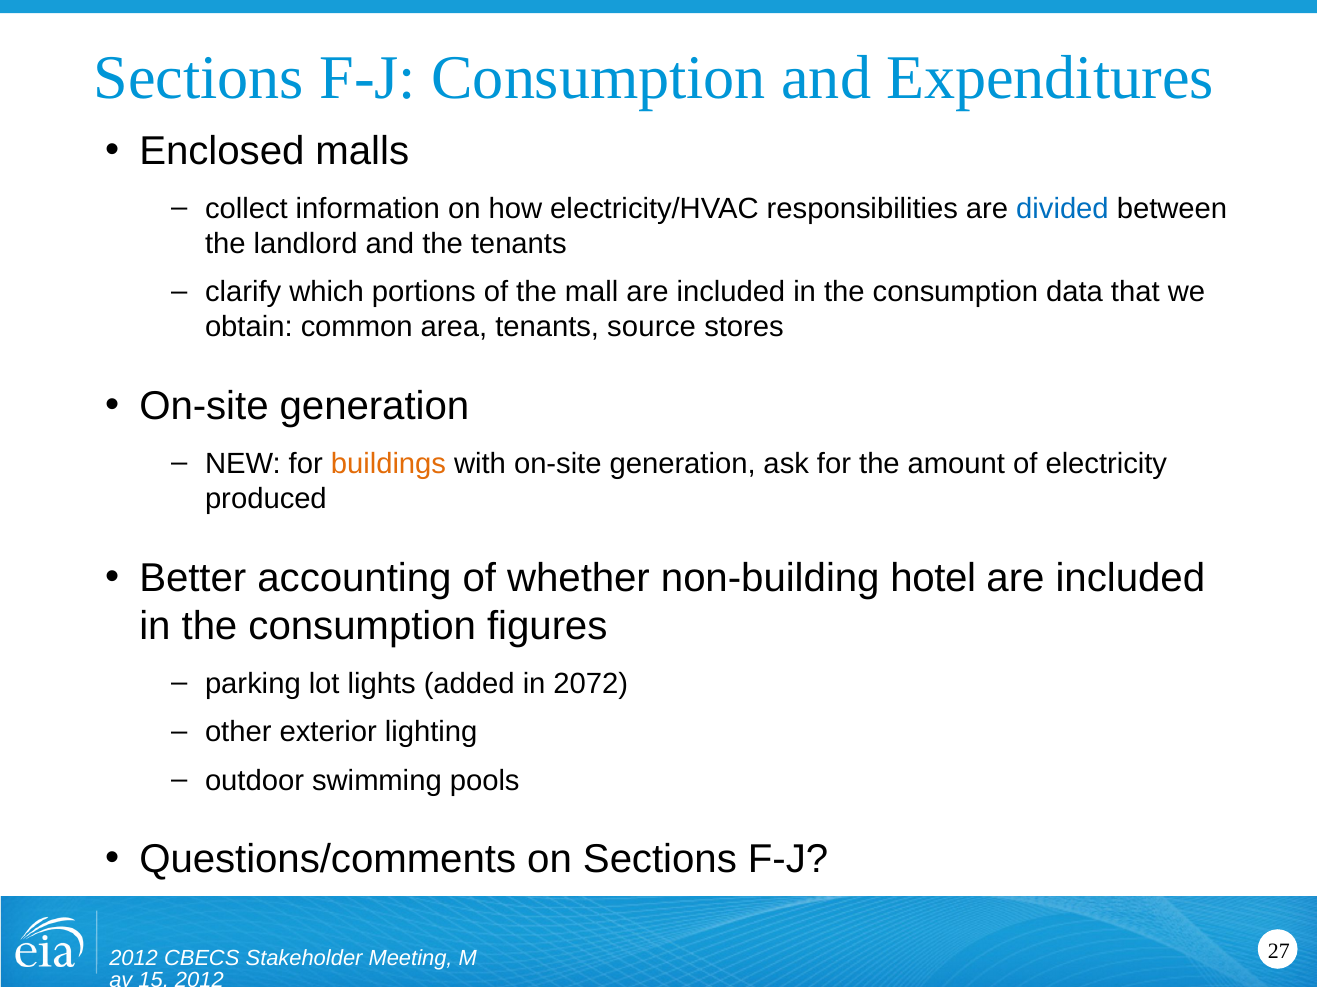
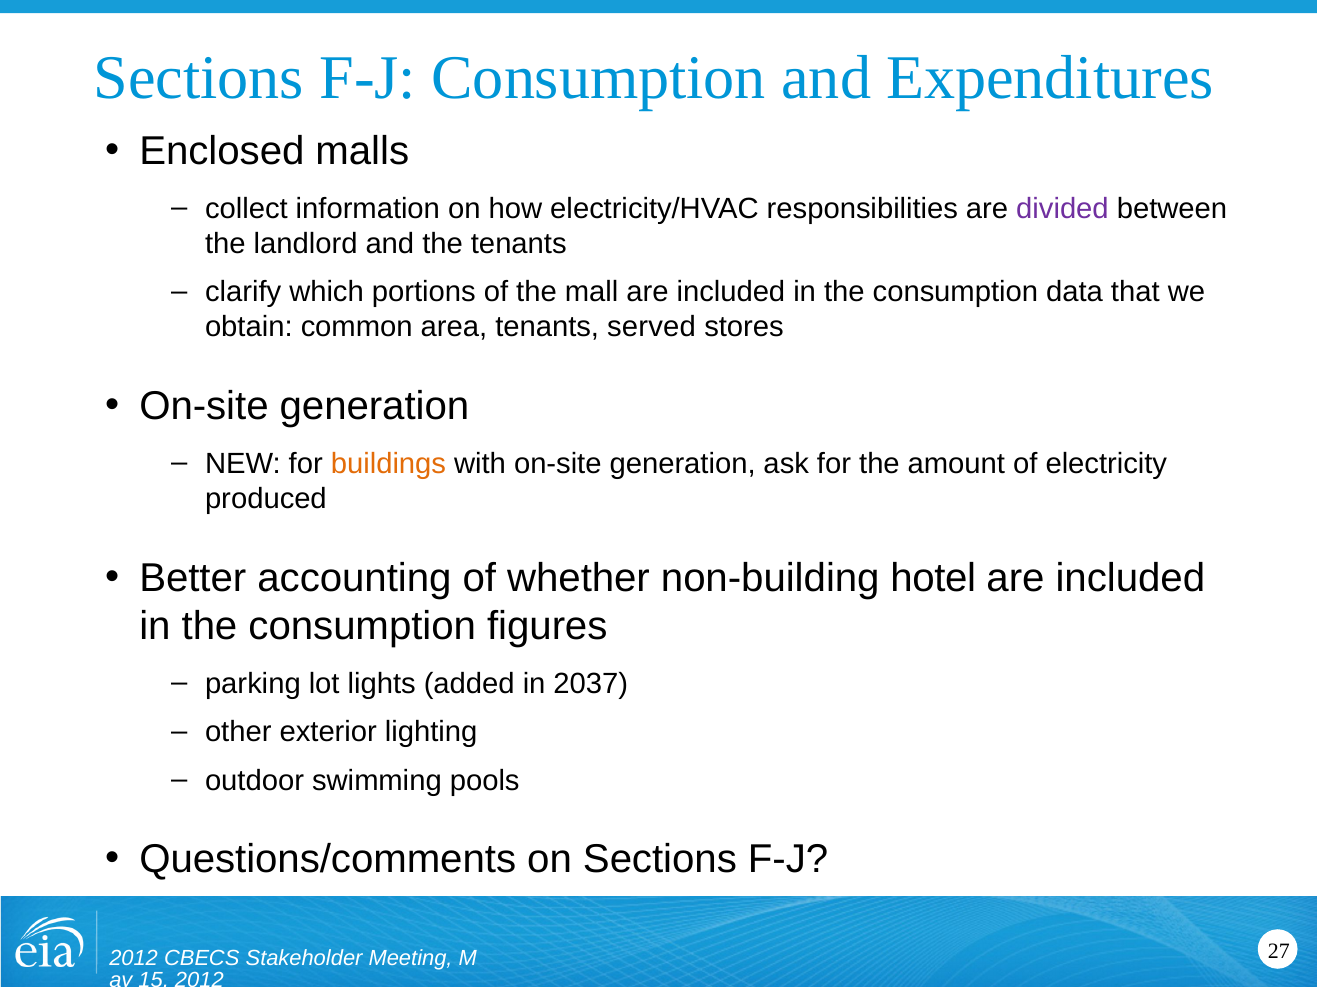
divided colour: blue -> purple
source: source -> served
2072: 2072 -> 2037
